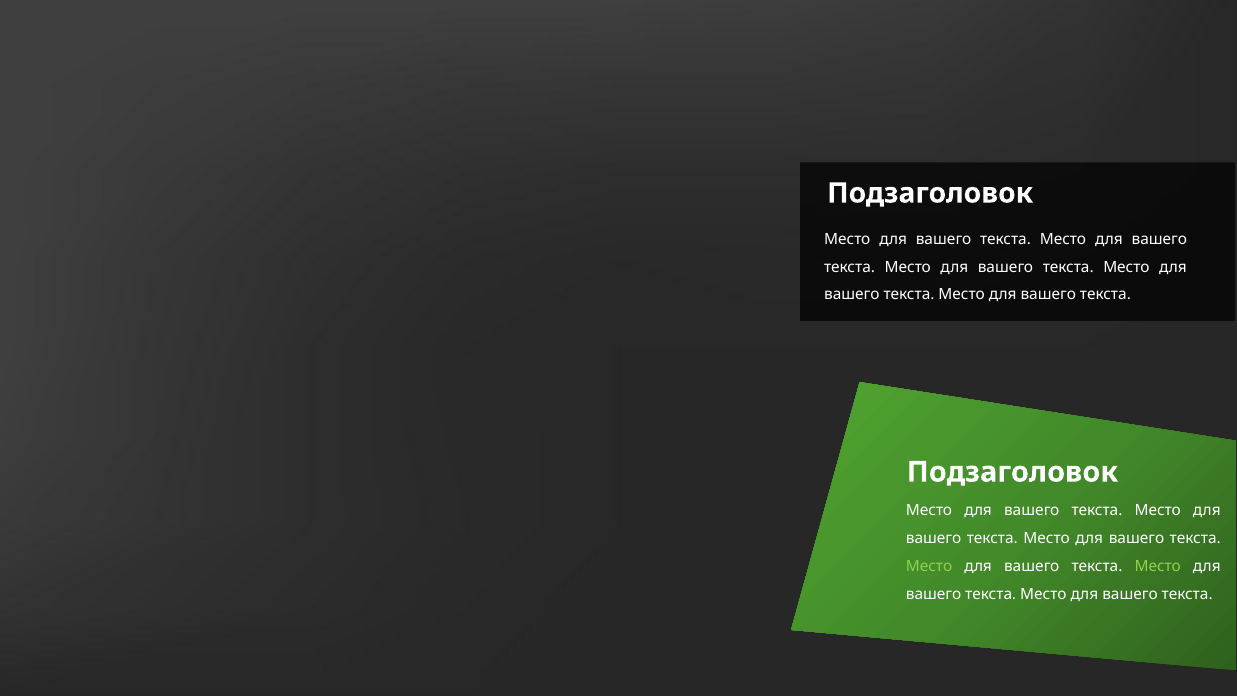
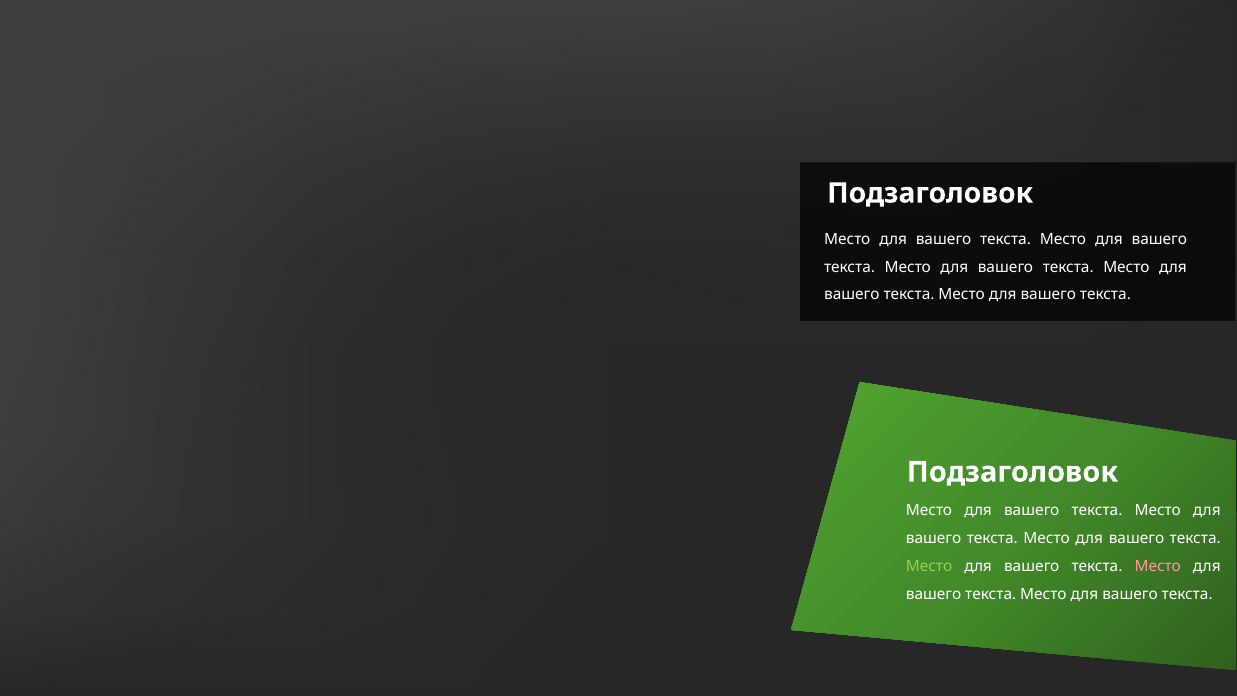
Место at (1158, 566) colour: light green -> pink
